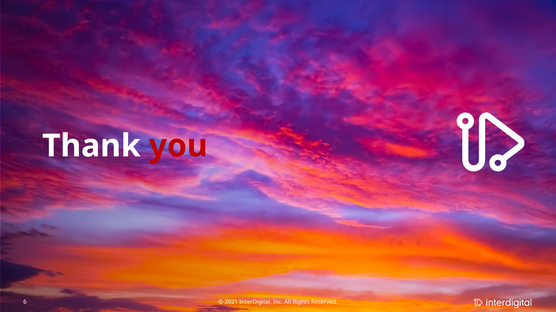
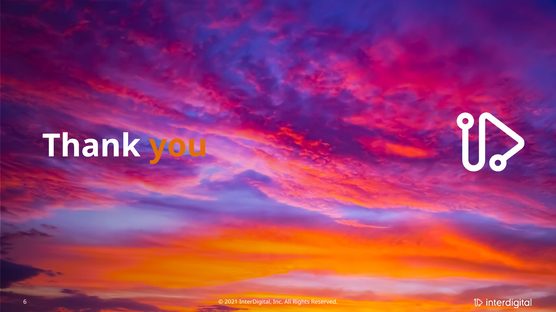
you colour: red -> orange
